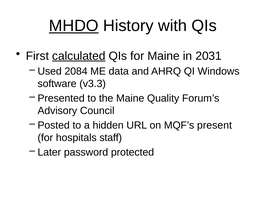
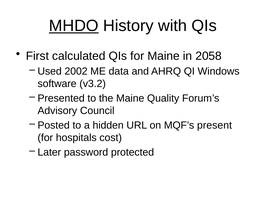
calculated underline: present -> none
2031: 2031 -> 2058
2084: 2084 -> 2002
v3.3: v3.3 -> v3.2
staff: staff -> cost
